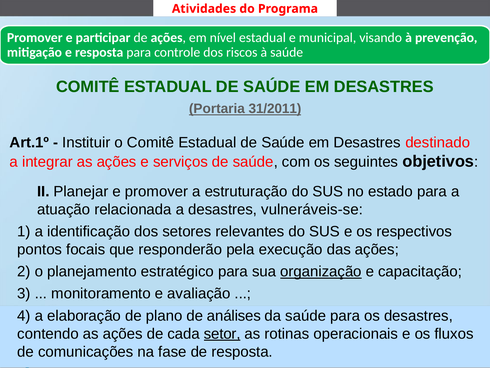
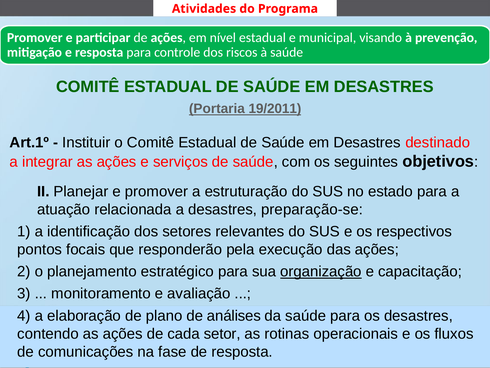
31/2011: 31/2011 -> 19/2011
vulneráveis-se: vulneráveis-se -> preparação-se
setor underline: present -> none
